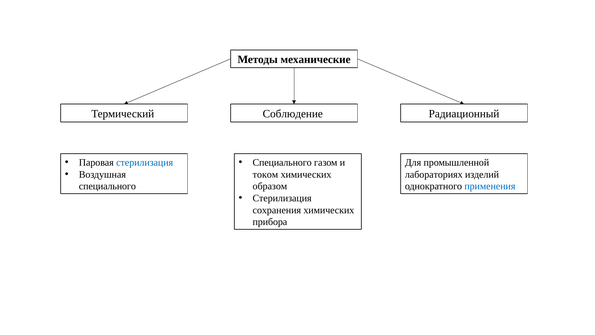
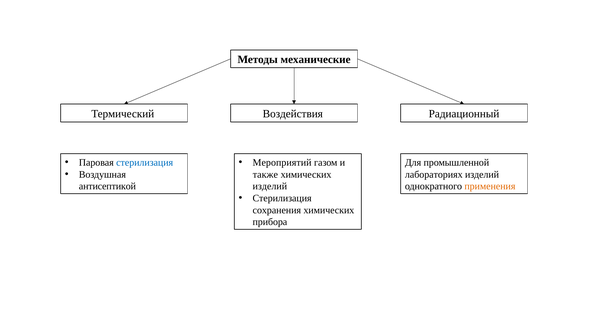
Соблюдение: Соблюдение -> Воздействия
Специального at (282, 162): Специального -> Мероприятий
током: током -> также
специального at (107, 186): специального -> антисептикой
образом at (270, 186): образом -> изделий
применения colour: blue -> orange
